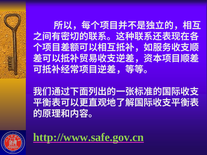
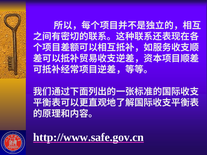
http://www.safe.gov.cn colour: light green -> white
